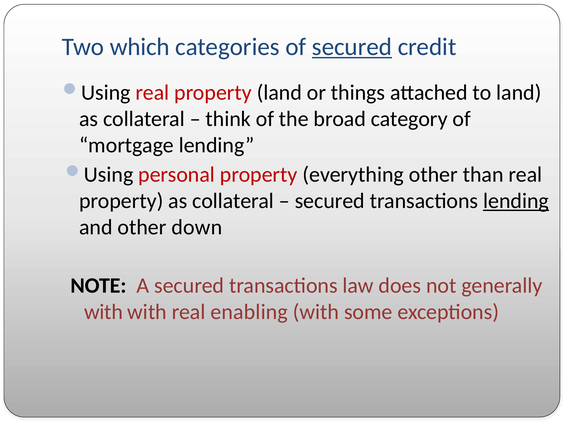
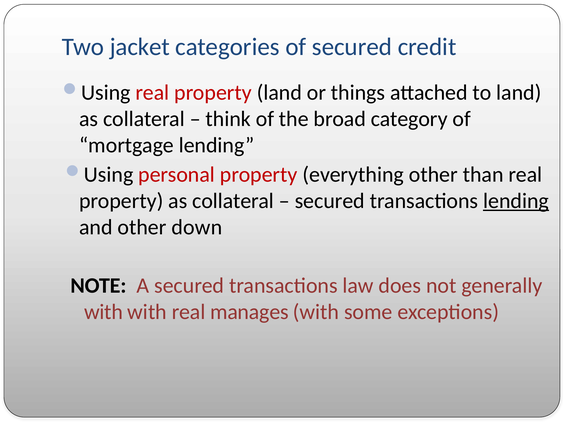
which: which -> jacket
secured at (352, 47) underline: present -> none
enabling: enabling -> manages
